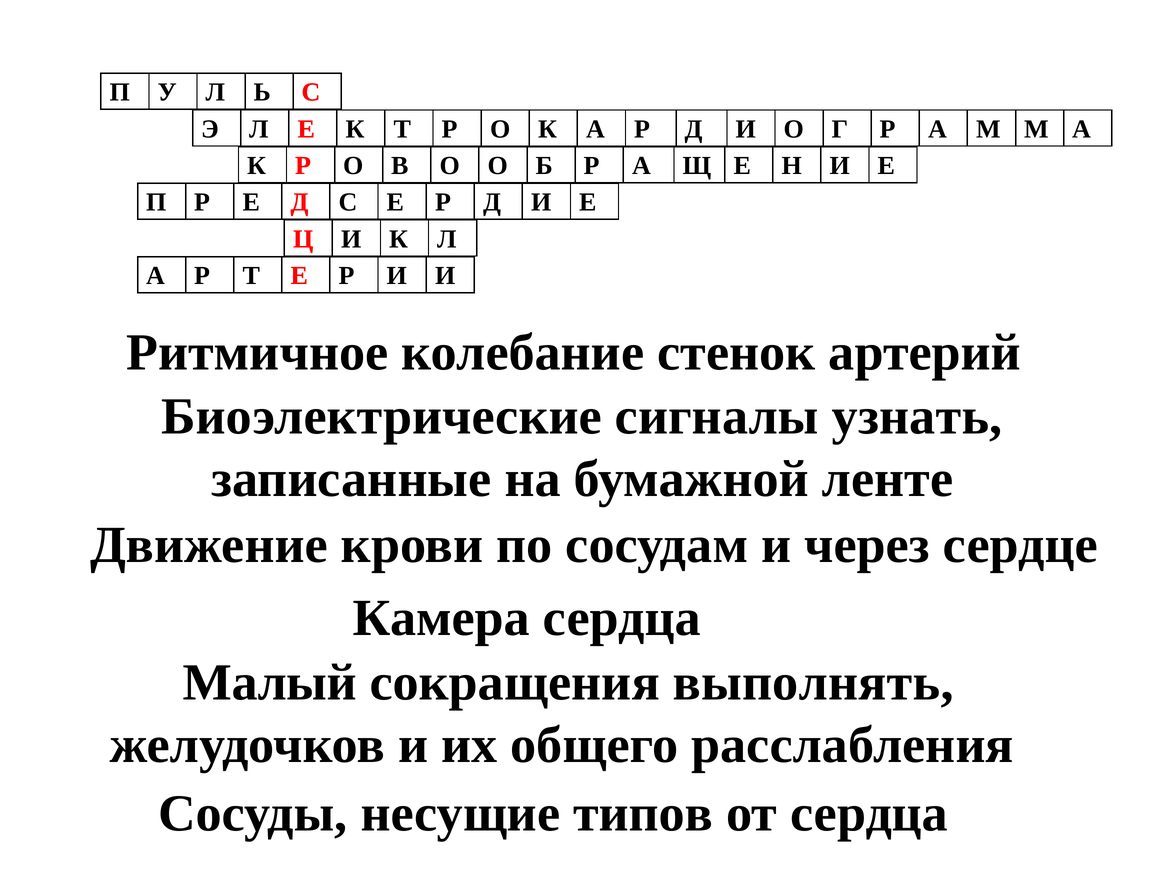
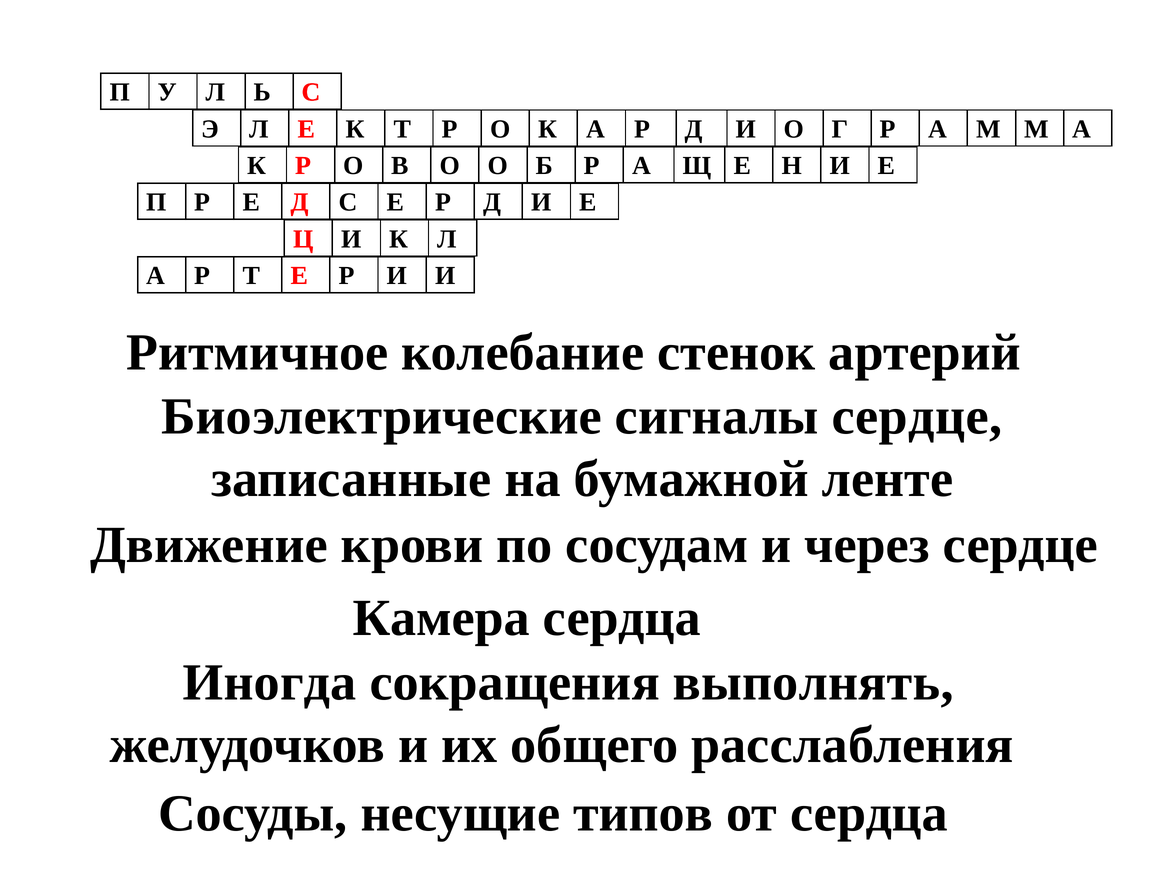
сигналы узнать: узнать -> сердце
Малый: Малый -> Иногда
